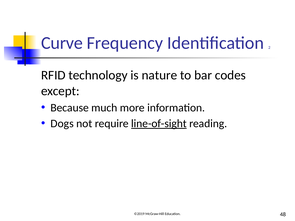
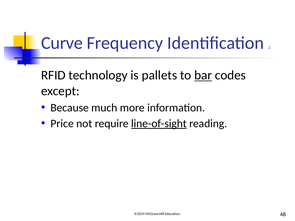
nature: nature -> pallets
bar underline: none -> present
Dogs: Dogs -> Price
